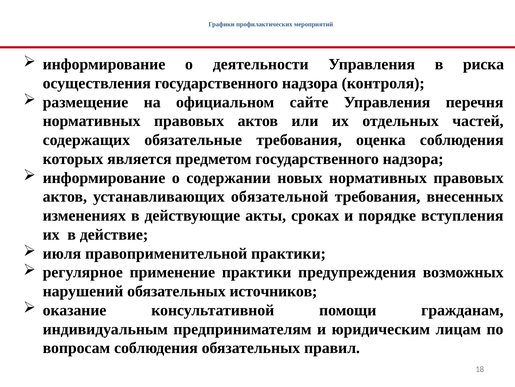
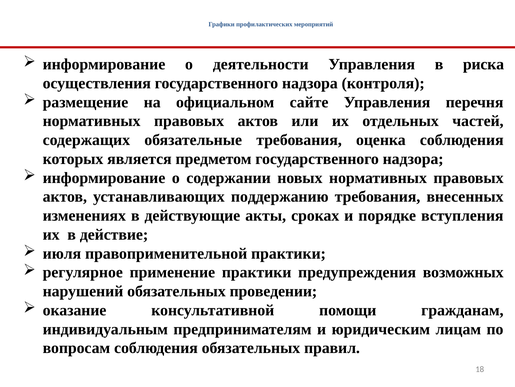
обязательной: обязательной -> поддержанию
источников: источников -> проведении
